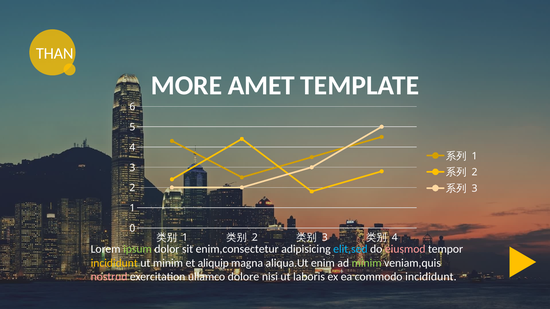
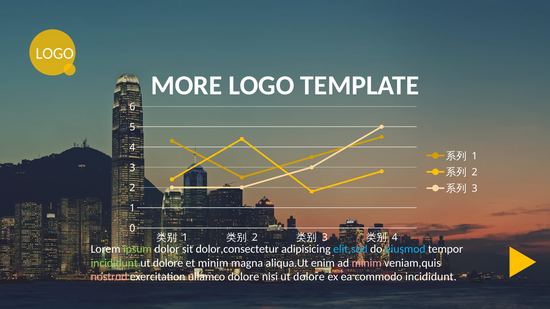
THAN at (55, 54): THAN -> LOGO
MORE AMET: AMET -> LOGO
enim,consectetur: enim,consectetur -> dolor,consectetur
eiusmod colour: pink -> light blue
incididunt at (114, 263) colour: yellow -> light green
minim at (168, 263): minim -> dolore
et aliquip: aliquip -> minim
minim at (367, 263) colour: light green -> pink
nisi ut laboris: laboris -> dolore
